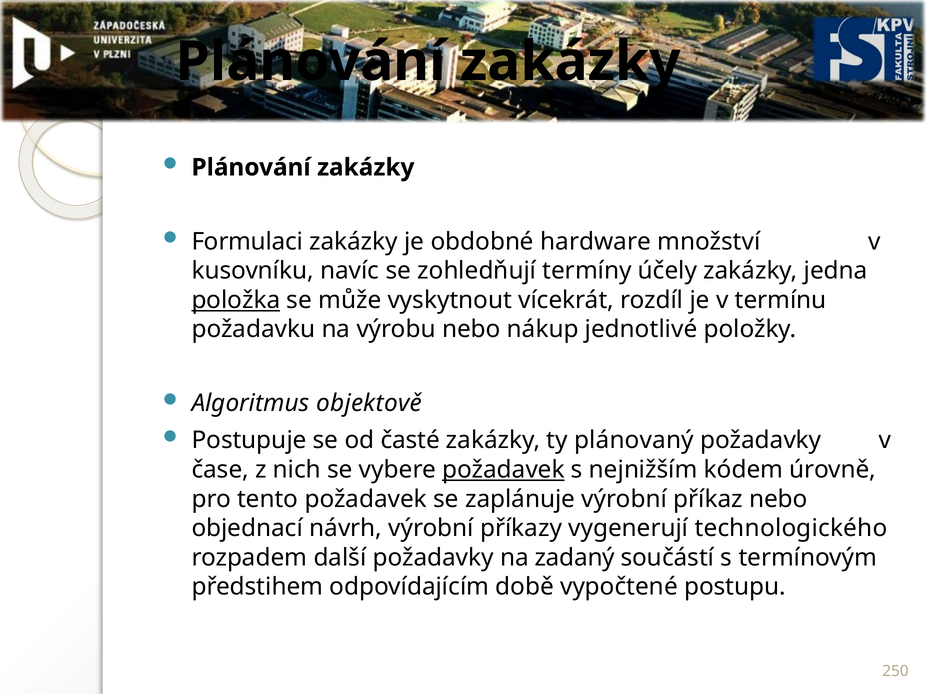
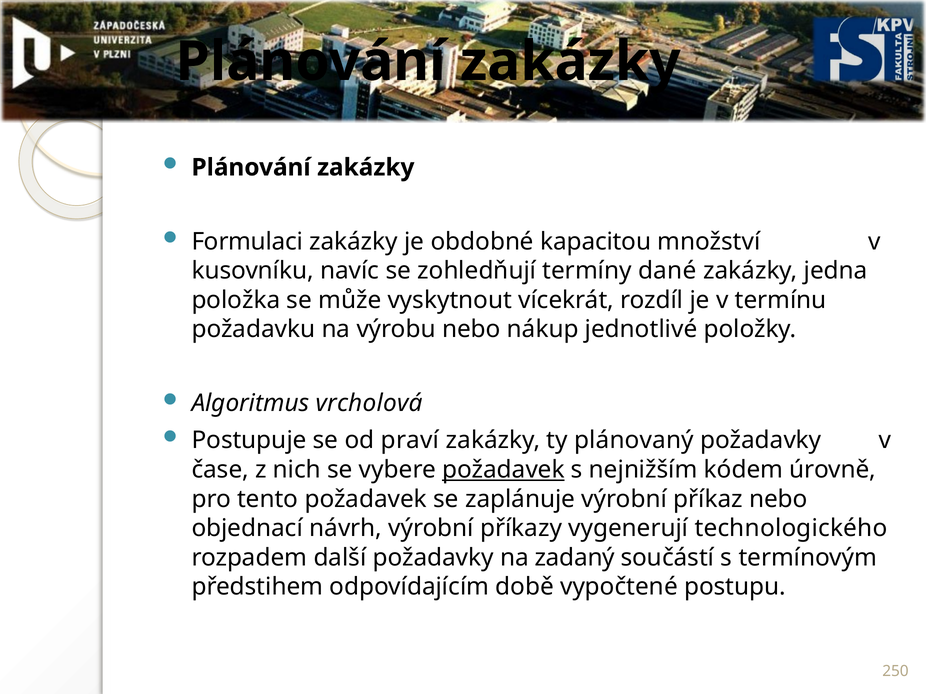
hardware: hardware -> kapacitou
účely: účely -> dané
položka underline: present -> none
objektově: objektově -> vrcholová
časté: časté -> praví
